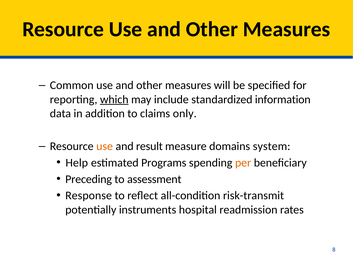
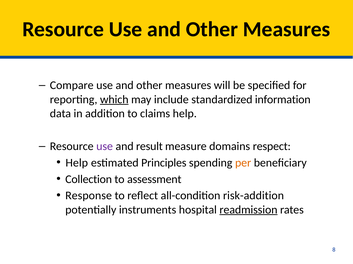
Common: Common -> Compare
claims only: only -> help
use at (105, 147) colour: orange -> purple
system: system -> respect
Programs: Programs -> Principles
Preceding: Preceding -> Collection
risk-transmit: risk-transmit -> risk-addition
readmission underline: none -> present
